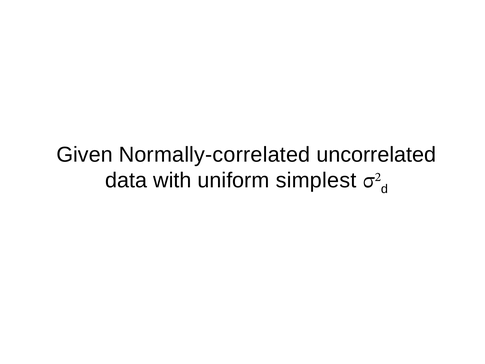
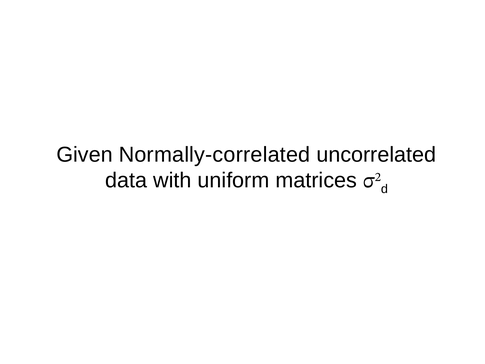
simplest: simplest -> matrices
